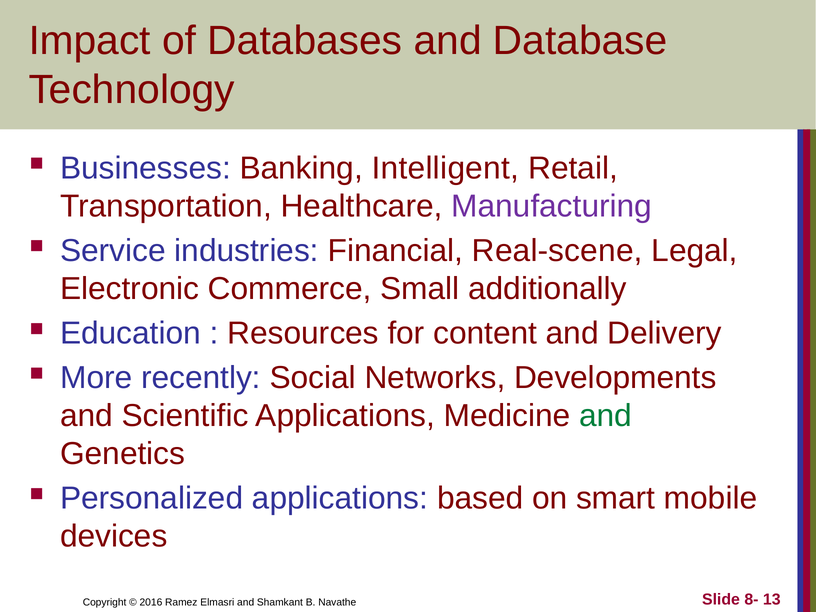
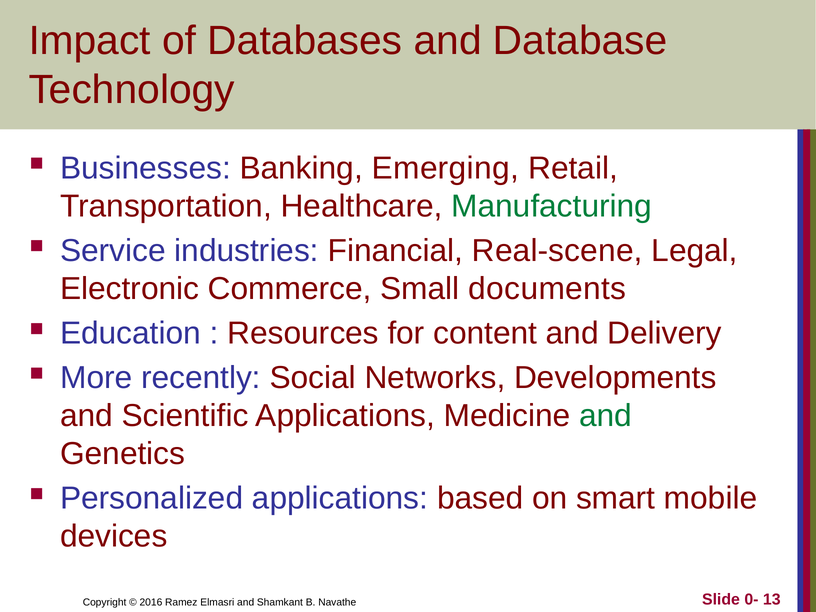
Intelligent: Intelligent -> Emerging
Manufacturing colour: purple -> green
additionally: additionally -> documents
8-: 8- -> 0-
